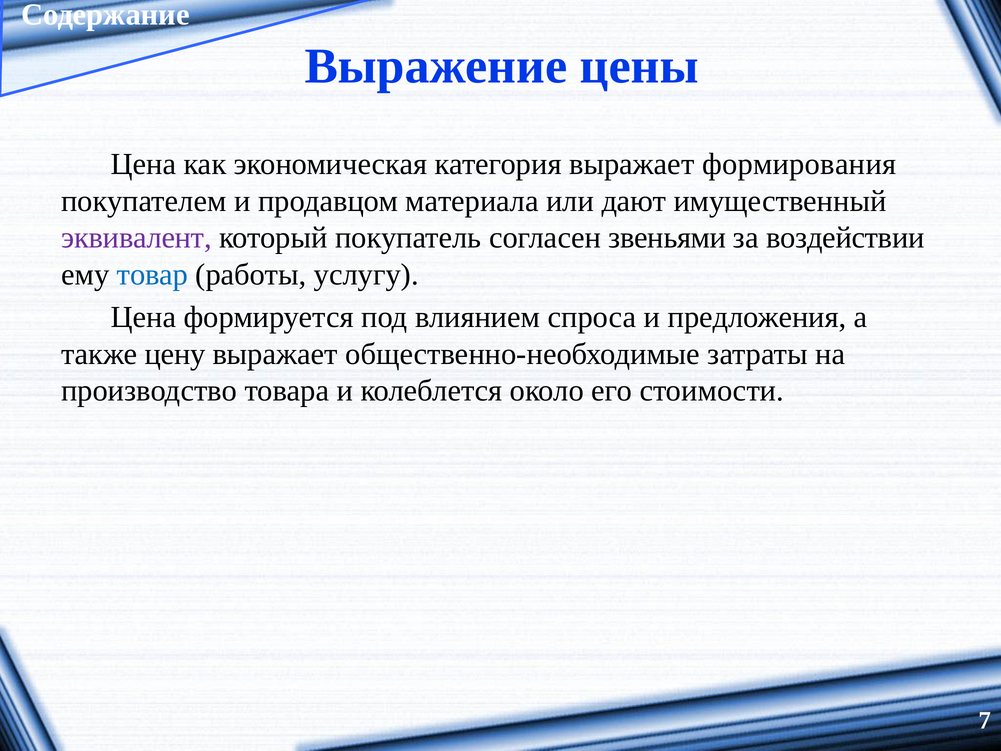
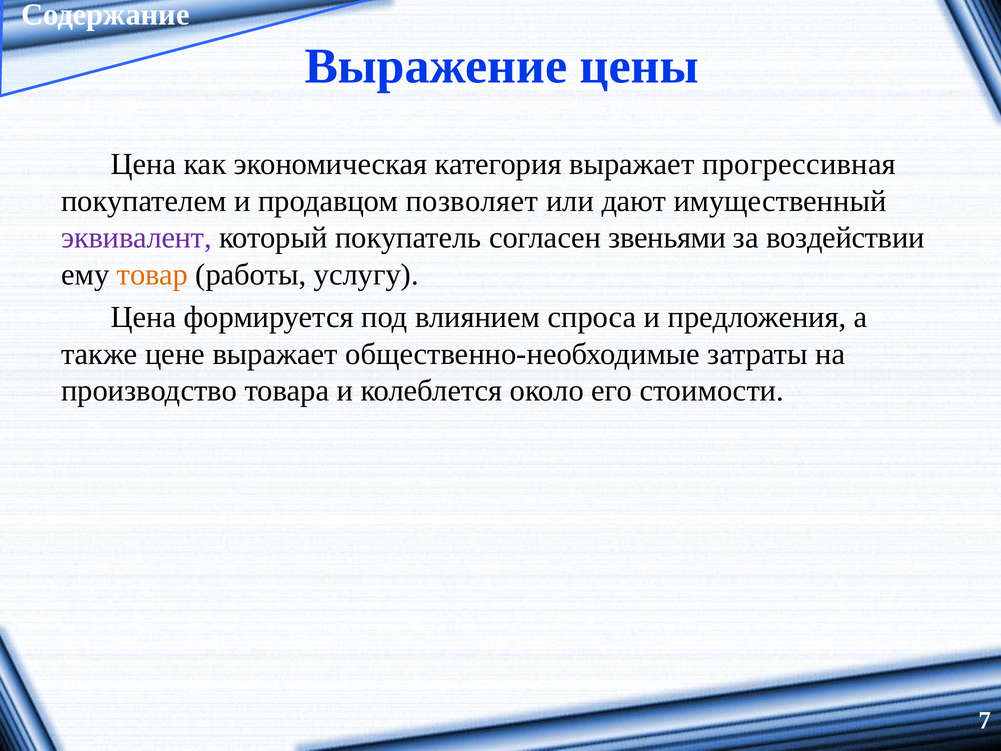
формирования: формирования -> прогрессивная
материала: материала -> позволяет
товар colour: blue -> orange
цену: цену -> цене
